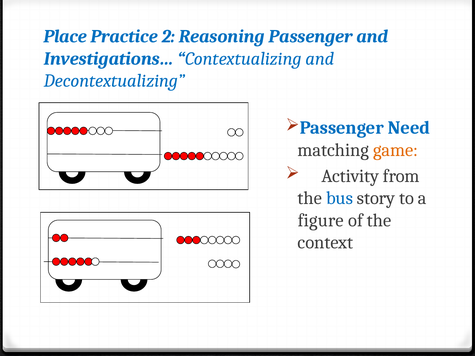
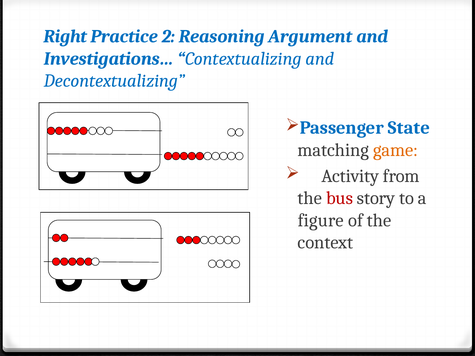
Place: Place -> Right
Reasoning Passenger: Passenger -> Argument
Need: Need -> State
bus colour: blue -> red
